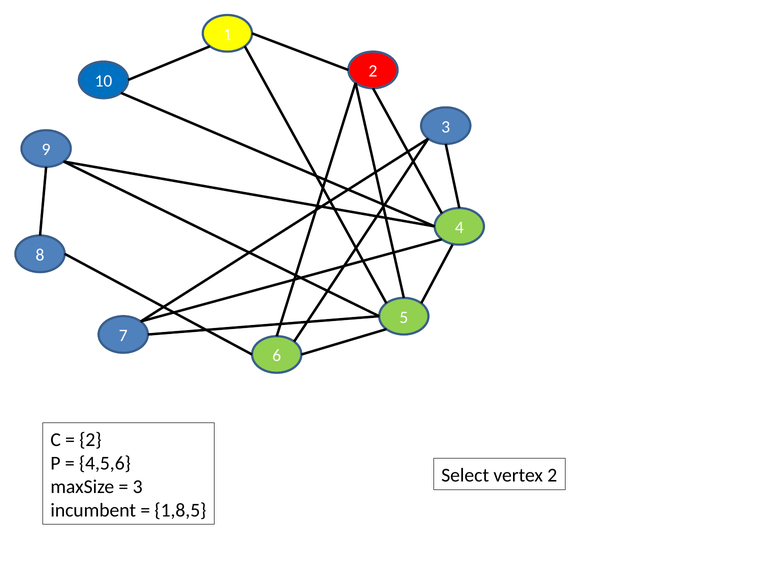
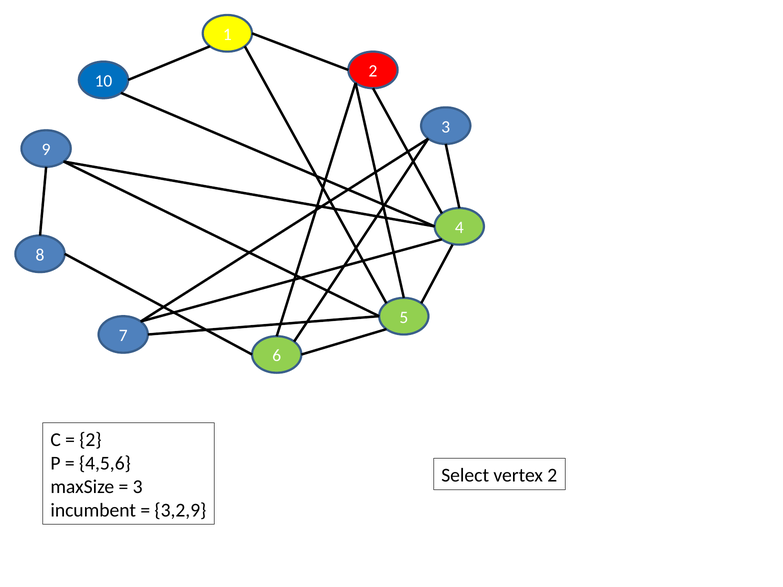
1,8,5: 1,8,5 -> 3,2,9
